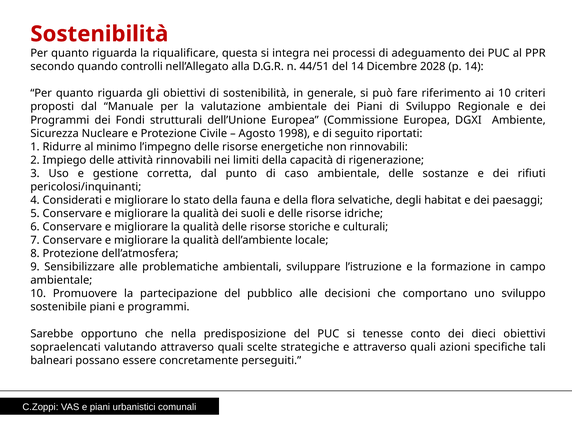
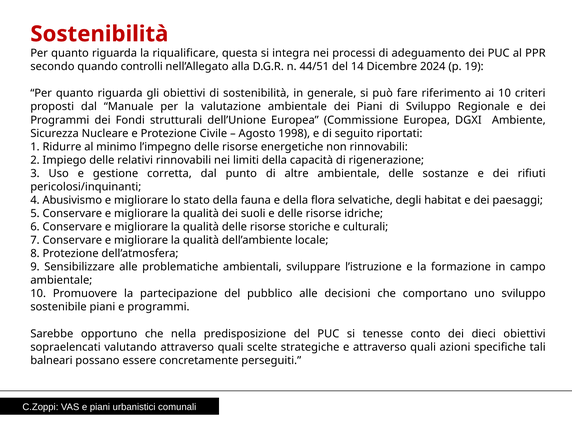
2028: 2028 -> 2024
p 14: 14 -> 19
attività: attività -> relativi
caso: caso -> altre
Considerati: Considerati -> Abusivismo
